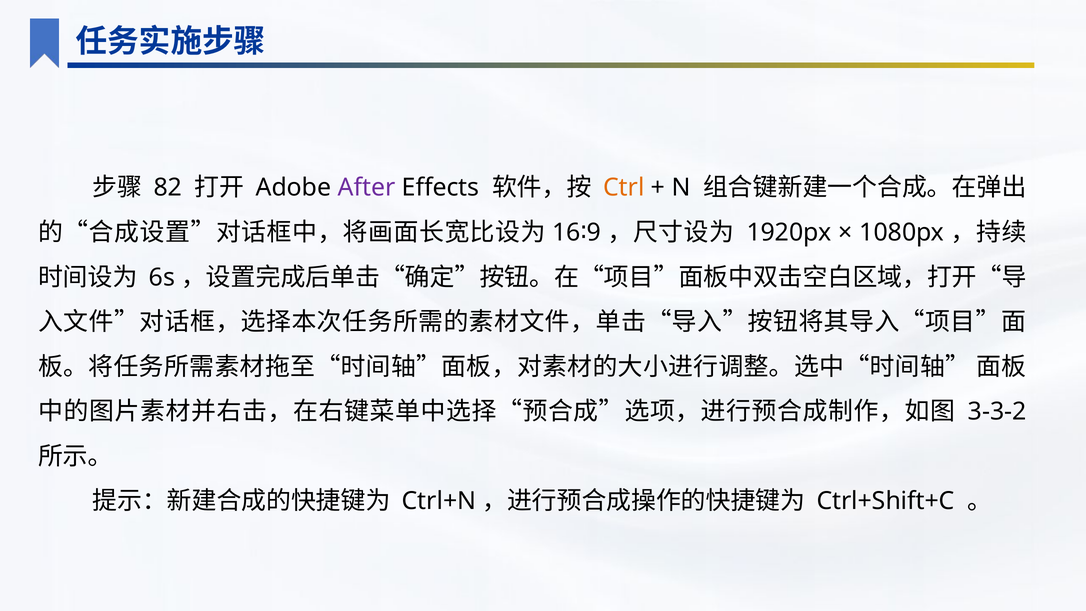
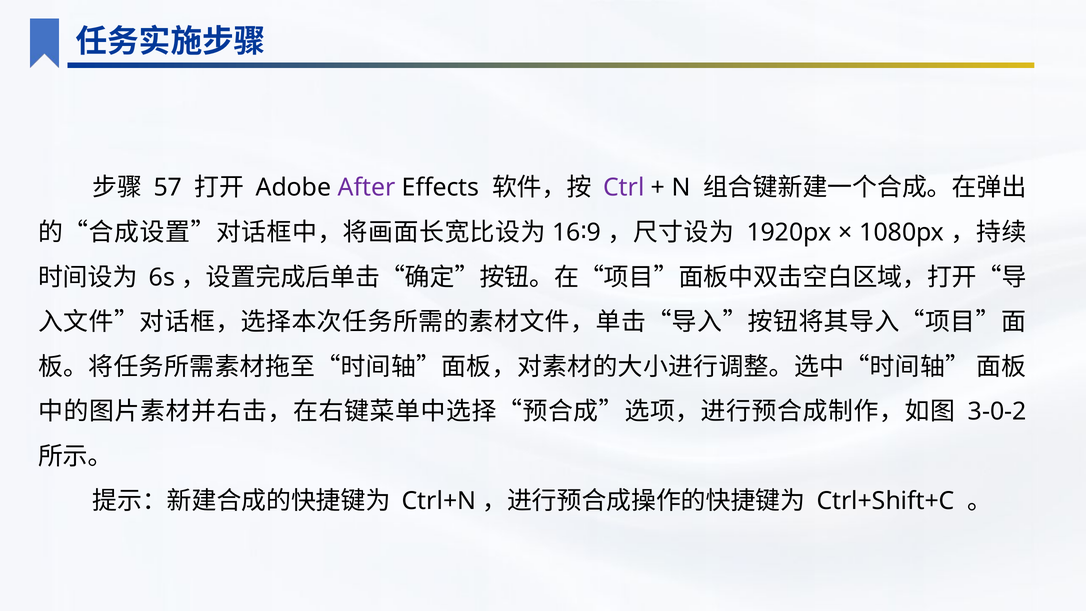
82: 82 -> 57
Ctrl colour: orange -> purple
3-3-2: 3-3-2 -> 3-0-2
